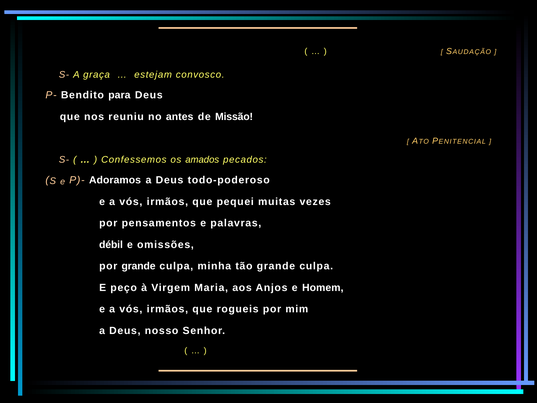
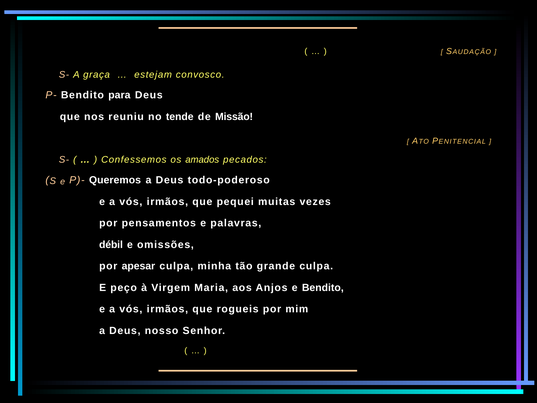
antes: antes -> tende
Adoramos: Adoramos -> Queremos
por grande: grande -> apesar
e Homem: Homem -> Bendito
